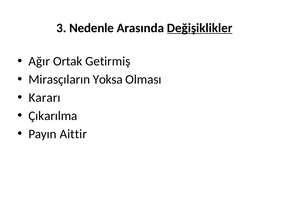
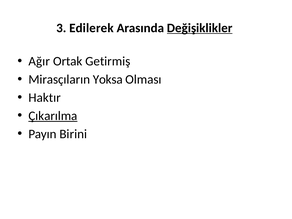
Nedenle: Nedenle -> Edilerek
Kararı: Kararı -> Haktır
Çıkarılma underline: none -> present
Aittir: Aittir -> Birini
